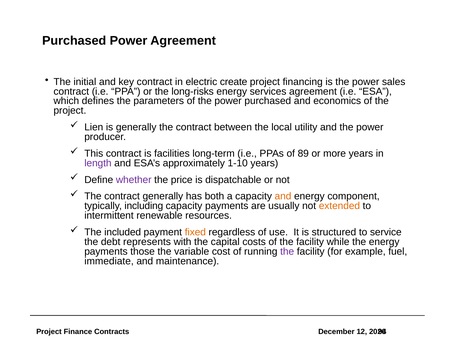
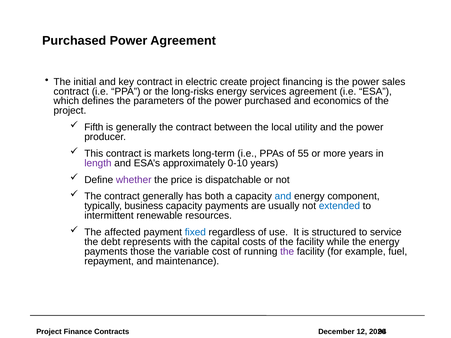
Lien: Lien -> Fifth
facilities: facilities -> markets
89: 89 -> 55
1-10: 1-10 -> 0-10
and at (283, 196) colour: orange -> blue
including: including -> business
extended colour: orange -> blue
included: included -> affected
fixed colour: orange -> blue
immediate: immediate -> repayment
